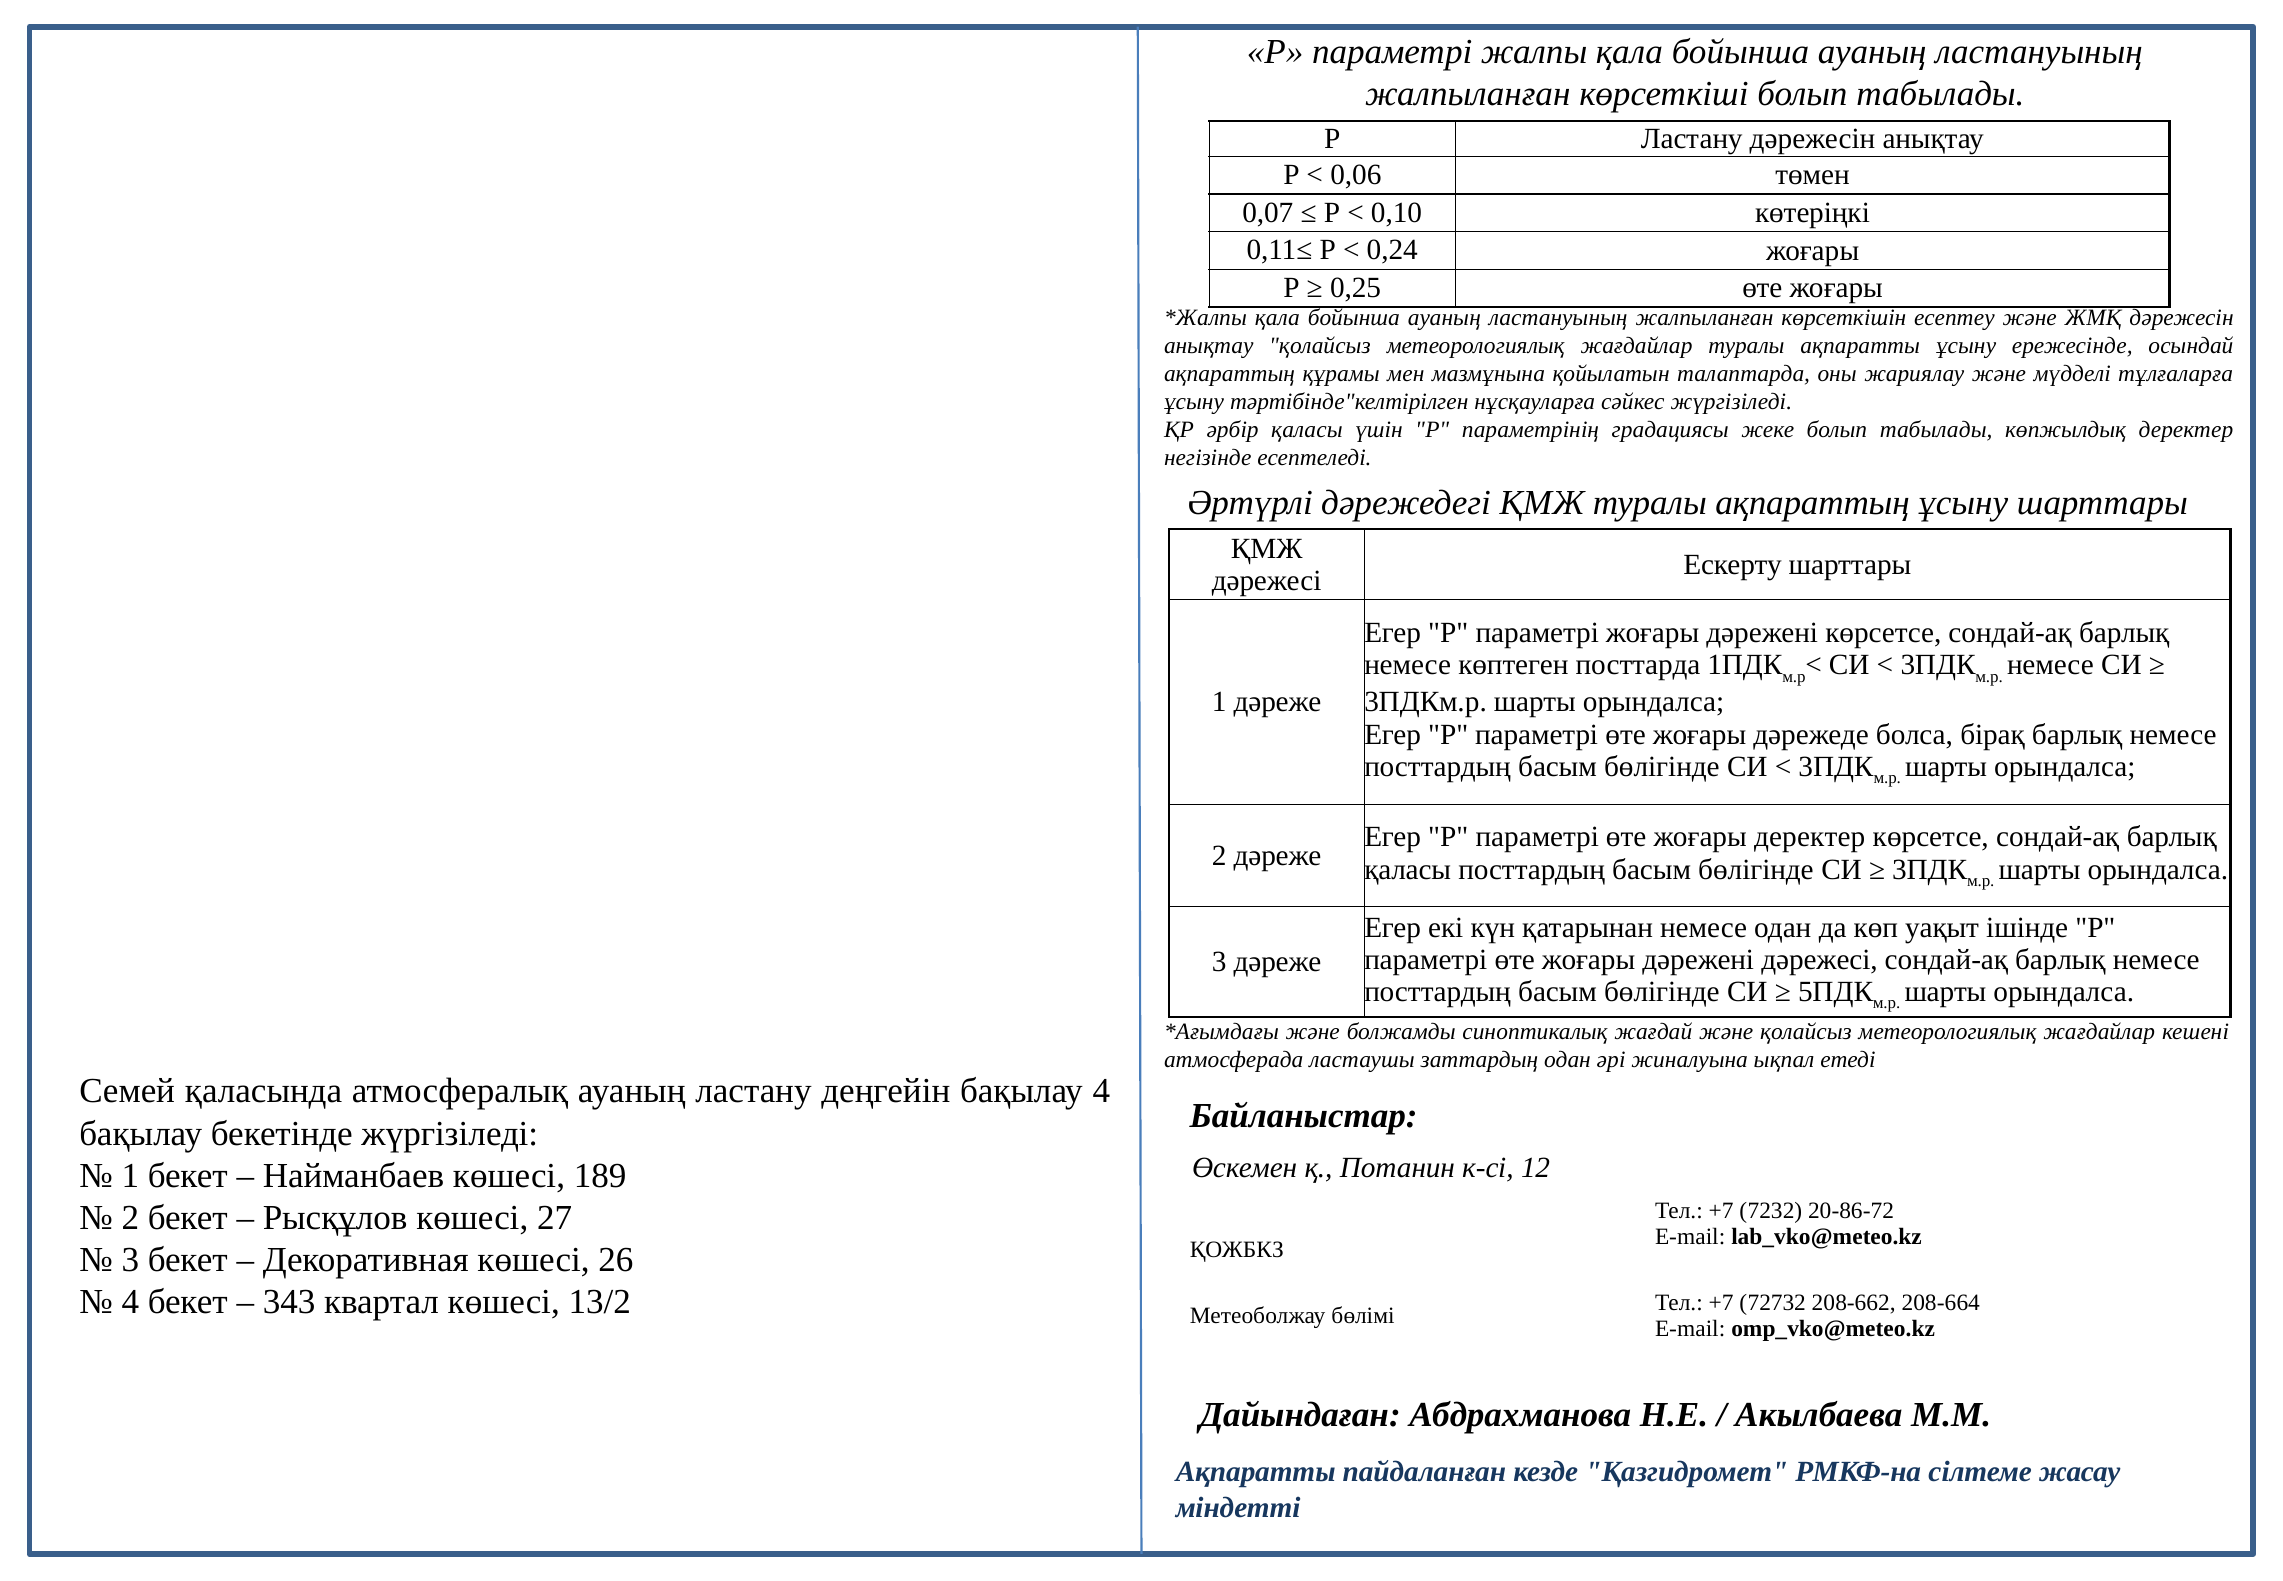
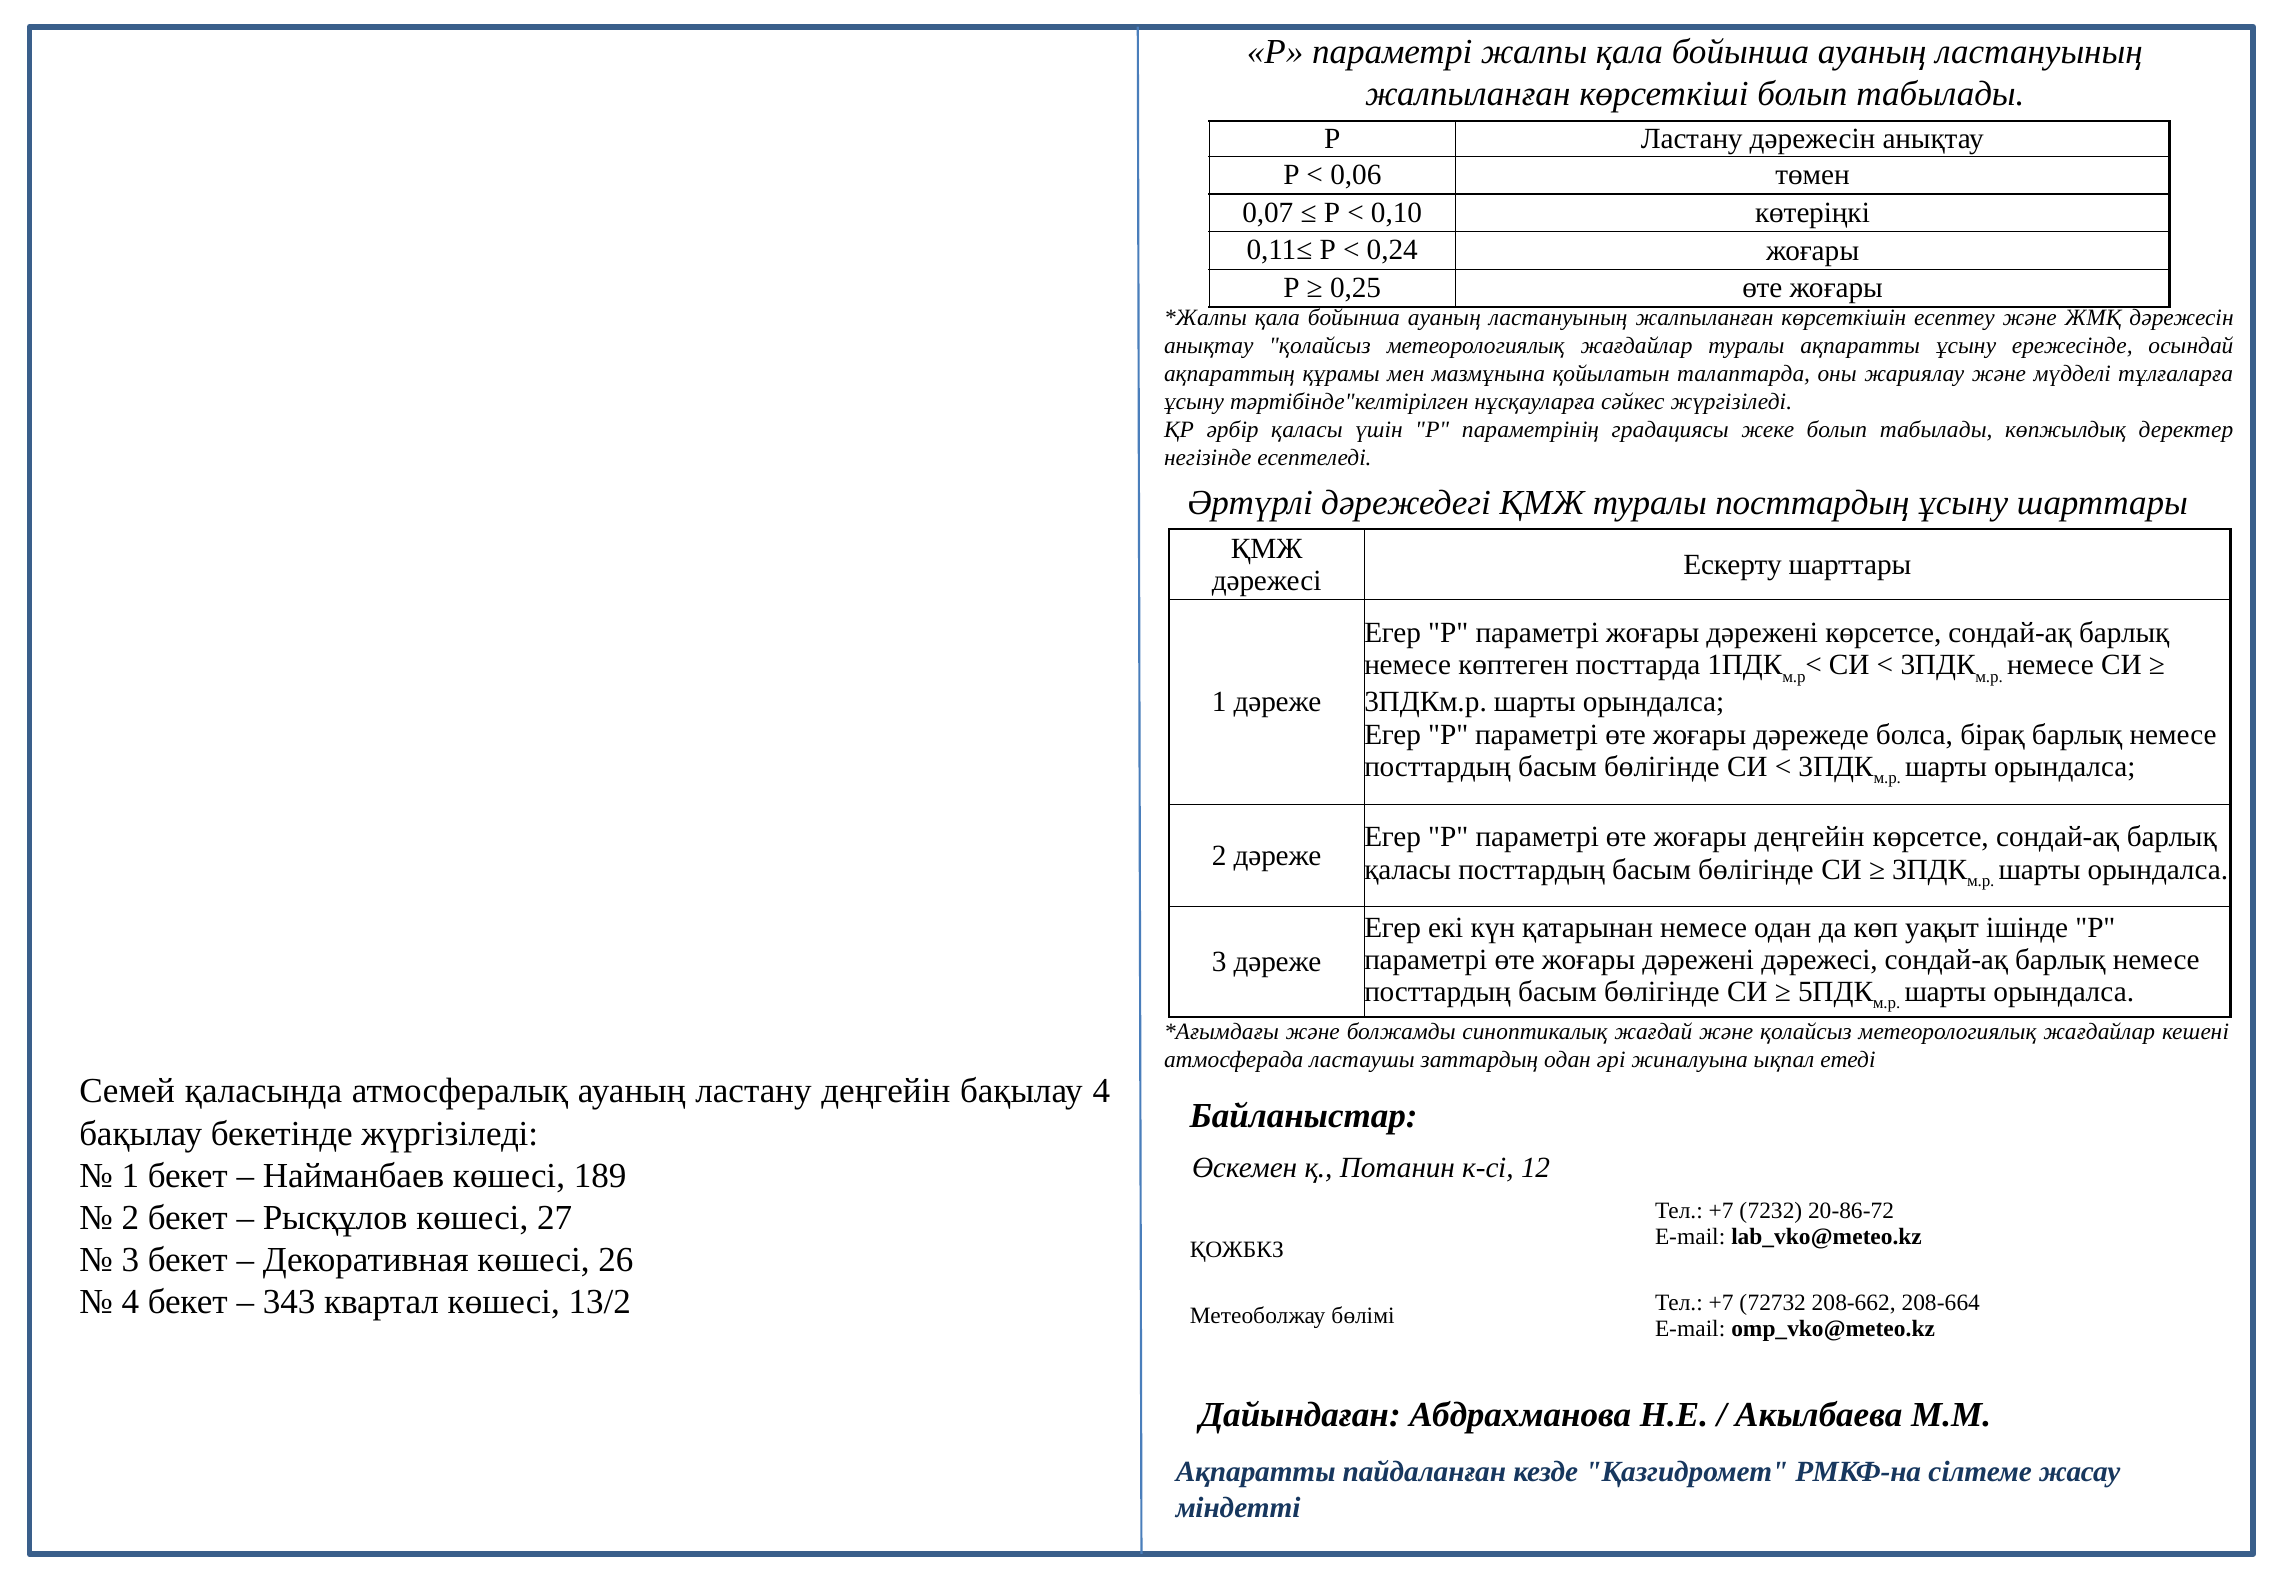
туралы ақпараттың: ақпараттың -> посттардың
жоғары деректер: деректер -> деңгейін
